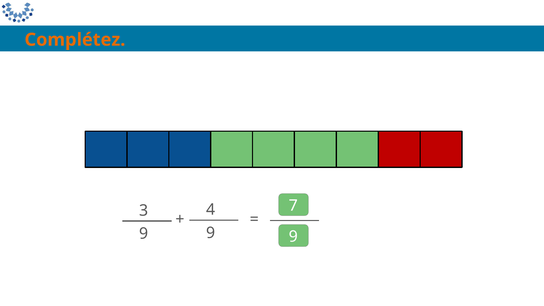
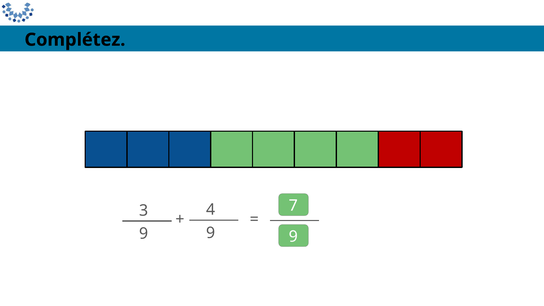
Complétez colour: orange -> black
